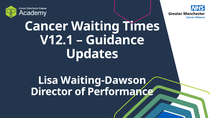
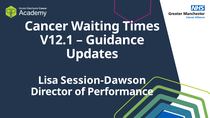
Waiting-Dawson: Waiting-Dawson -> Session-Dawson
